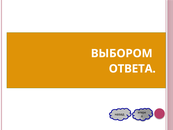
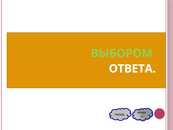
ВЫБОРОМ colour: white -> light green
